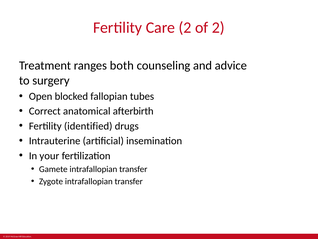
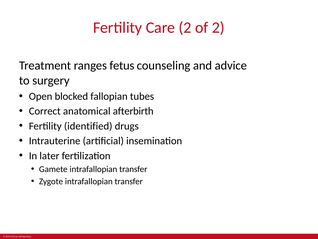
both: both -> fetus
your: your -> later
